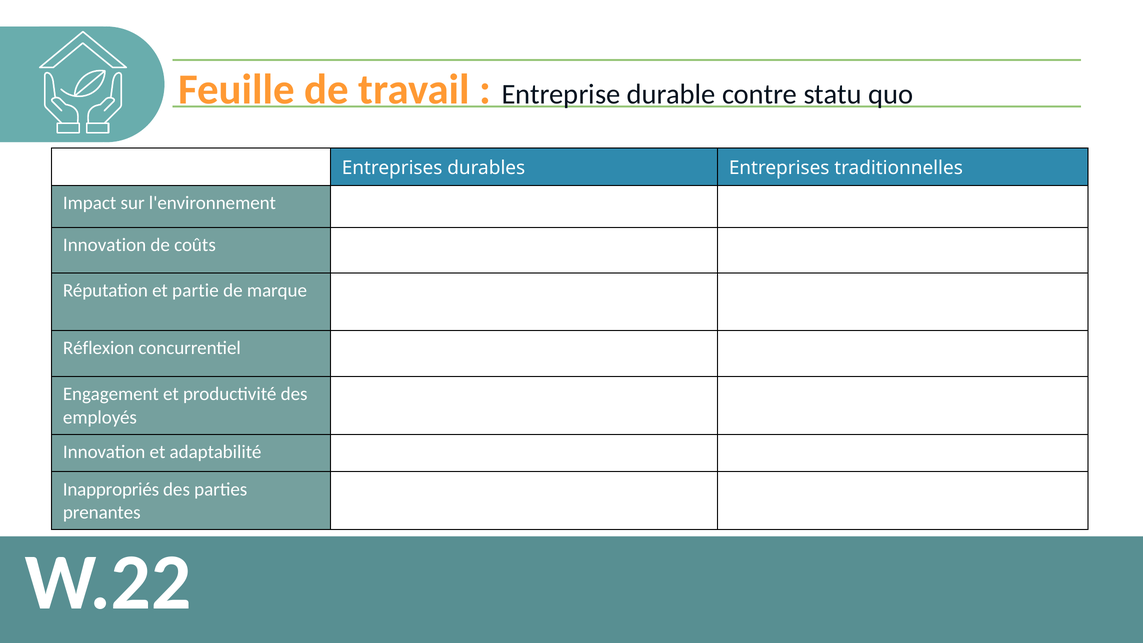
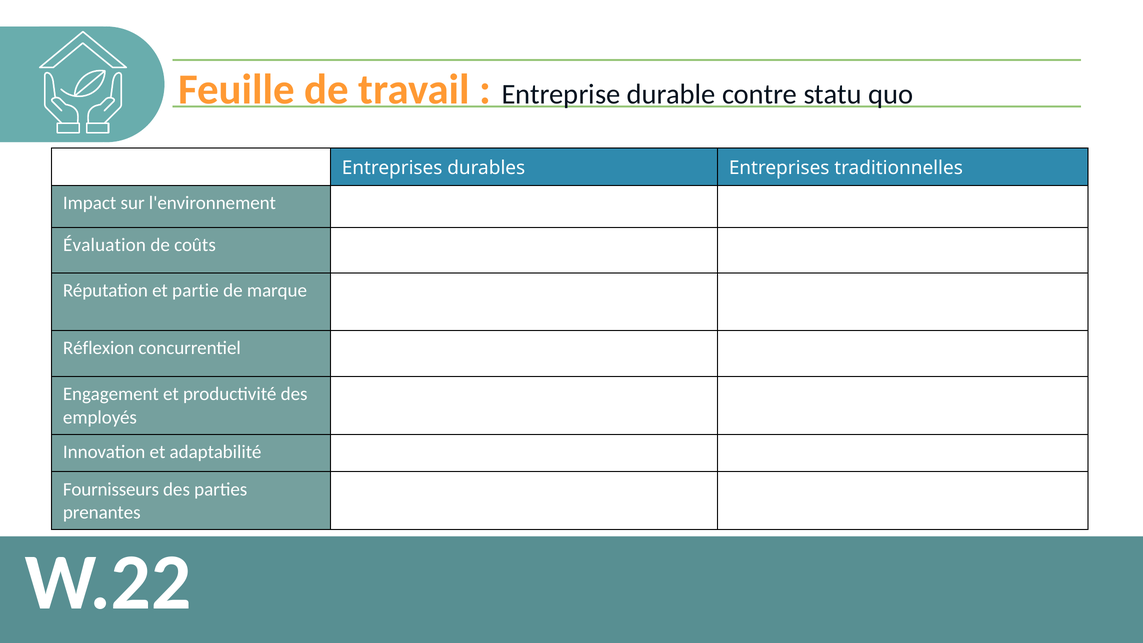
Innovation at (105, 245): Innovation -> Évaluation
Inappropriés: Inappropriés -> Fournisseurs
